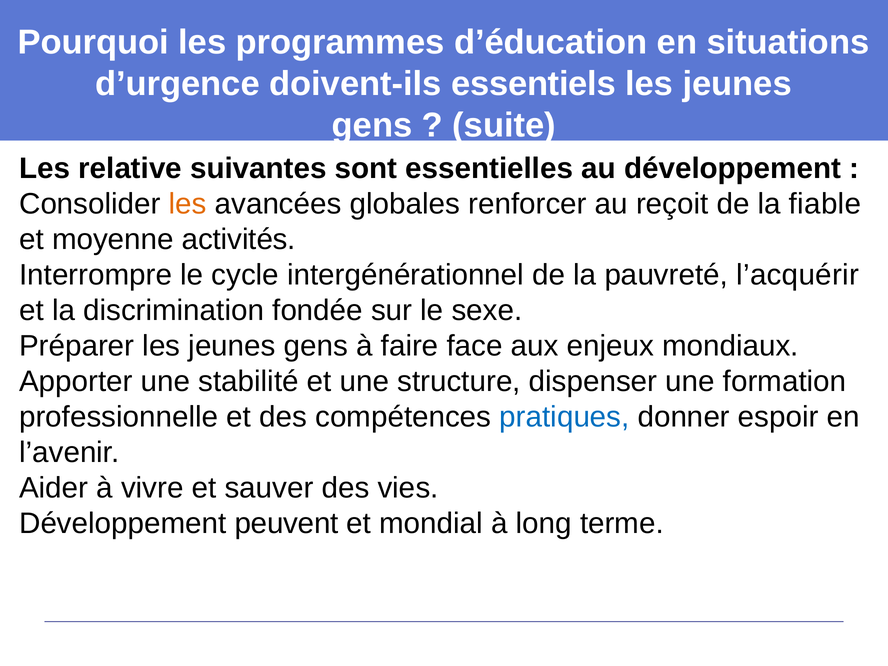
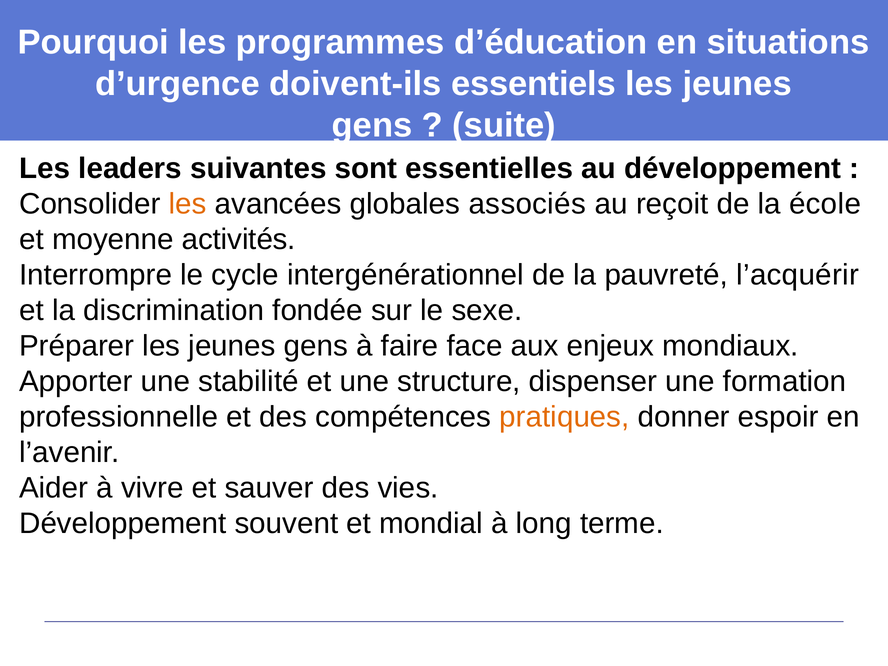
relative: relative -> leaders
renforcer: renforcer -> associés
fiable: fiable -> école
pratiques colour: blue -> orange
peuvent: peuvent -> souvent
